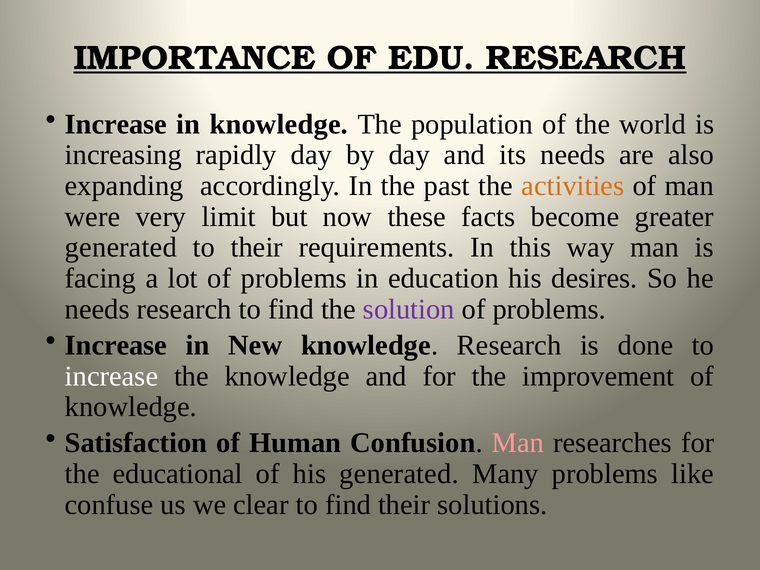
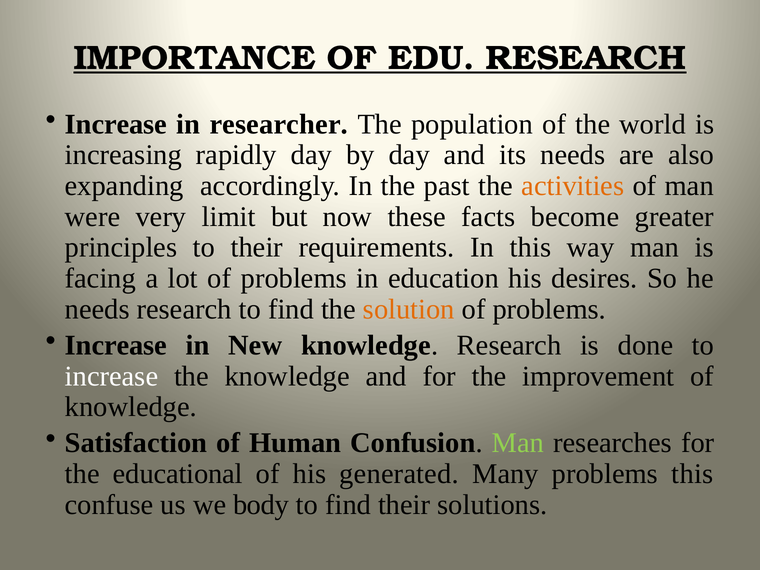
in knowledge: knowledge -> researcher
generated at (121, 248): generated -> principles
solution colour: purple -> orange
Man at (518, 443) colour: pink -> light green
problems like: like -> this
clear: clear -> body
